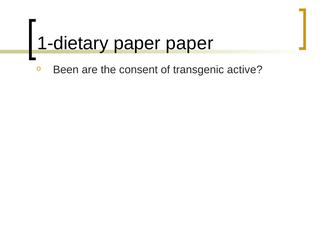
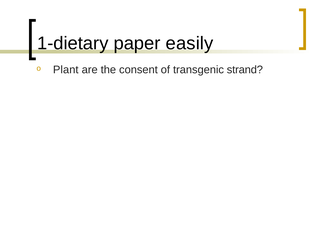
paper paper: paper -> easily
Been: Been -> Plant
active: active -> strand
